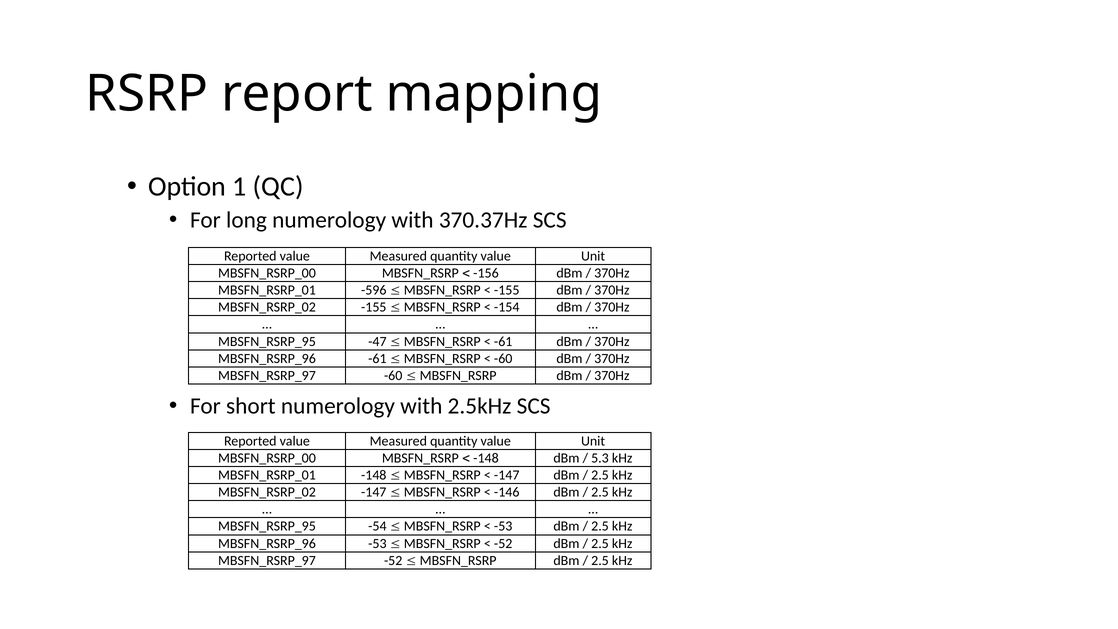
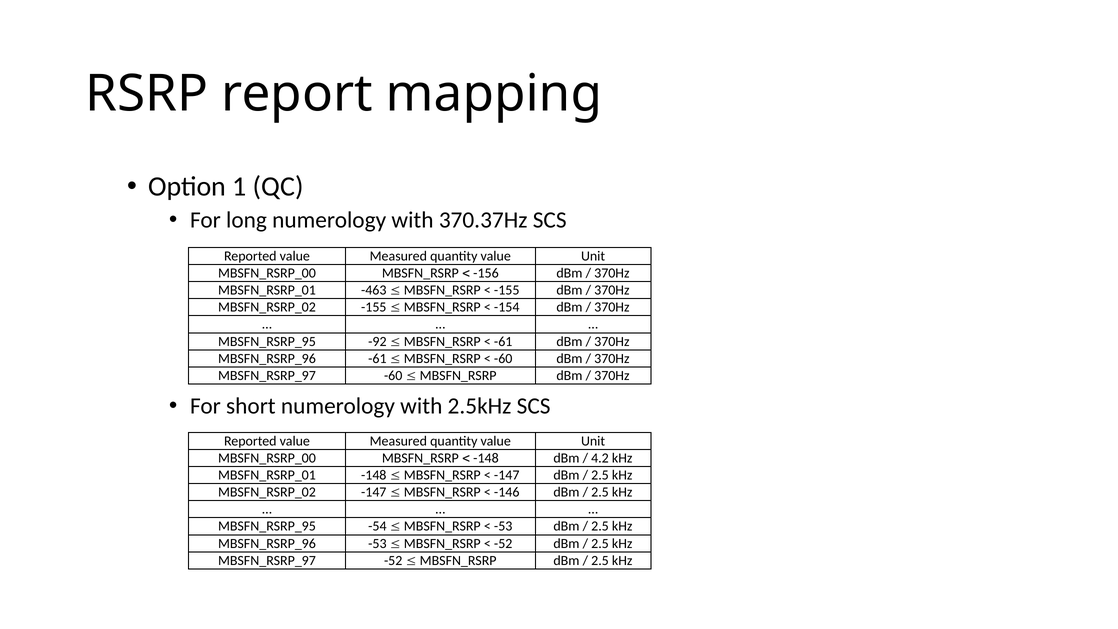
-596: -596 -> -463
-47: -47 -> -92
5.3: 5.3 -> 4.2
